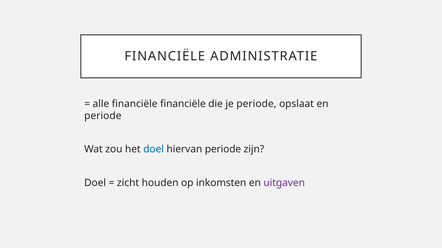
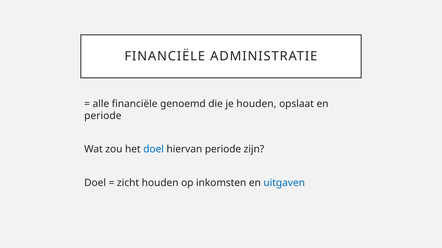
financiële financiële: financiële -> genoemd
je periode: periode -> houden
uitgaven colour: purple -> blue
